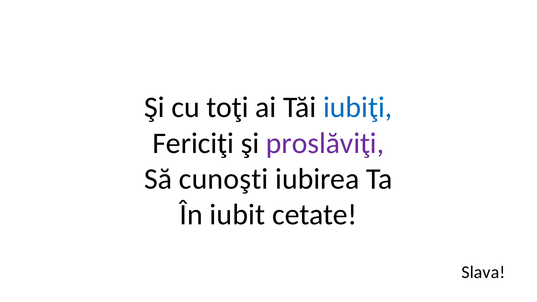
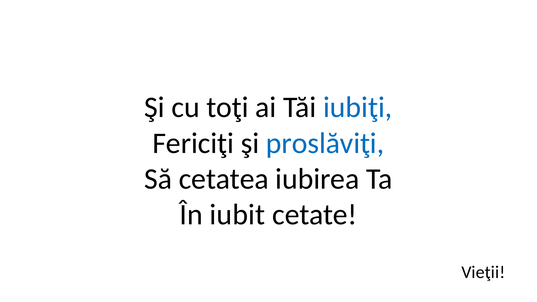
proslăviţi colour: purple -> blue
cunoşti: cunoşti -> cetatea
Slava: Slava -> Vieţii
